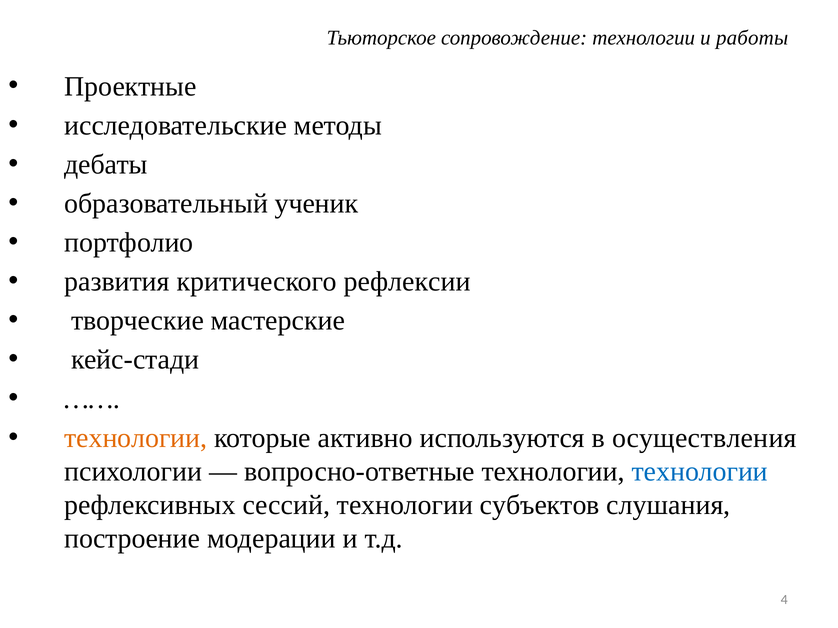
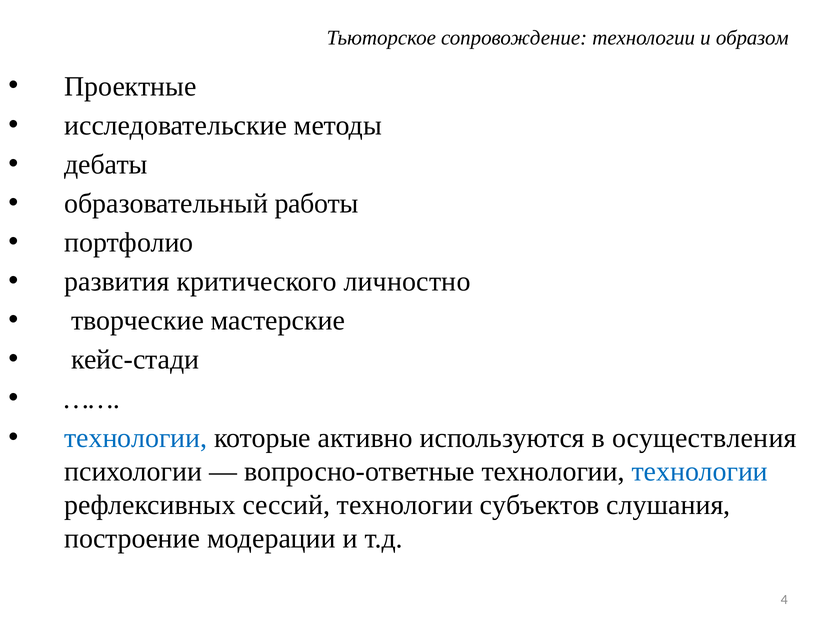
работы: работы -> образом
ученик: ученик -> работы
рефлексии: рефлексии -> личностно
технологии at (136, 438) colour: orange -> blue
